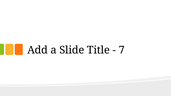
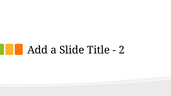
7: 7 -> 2
